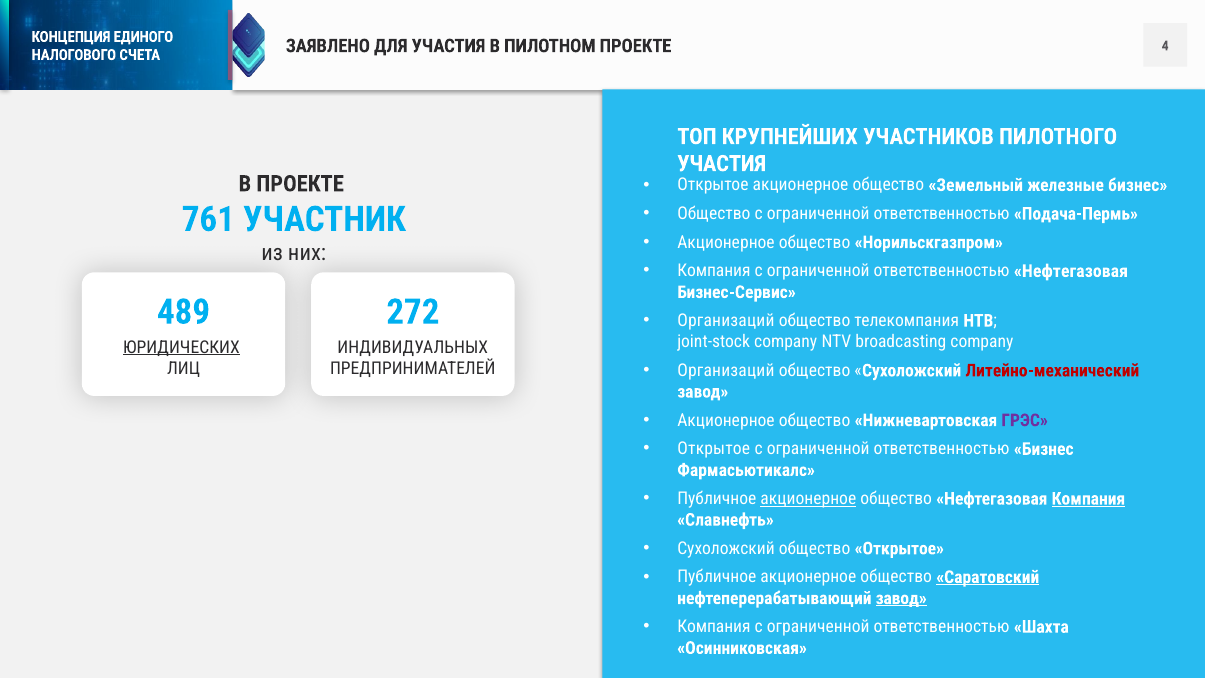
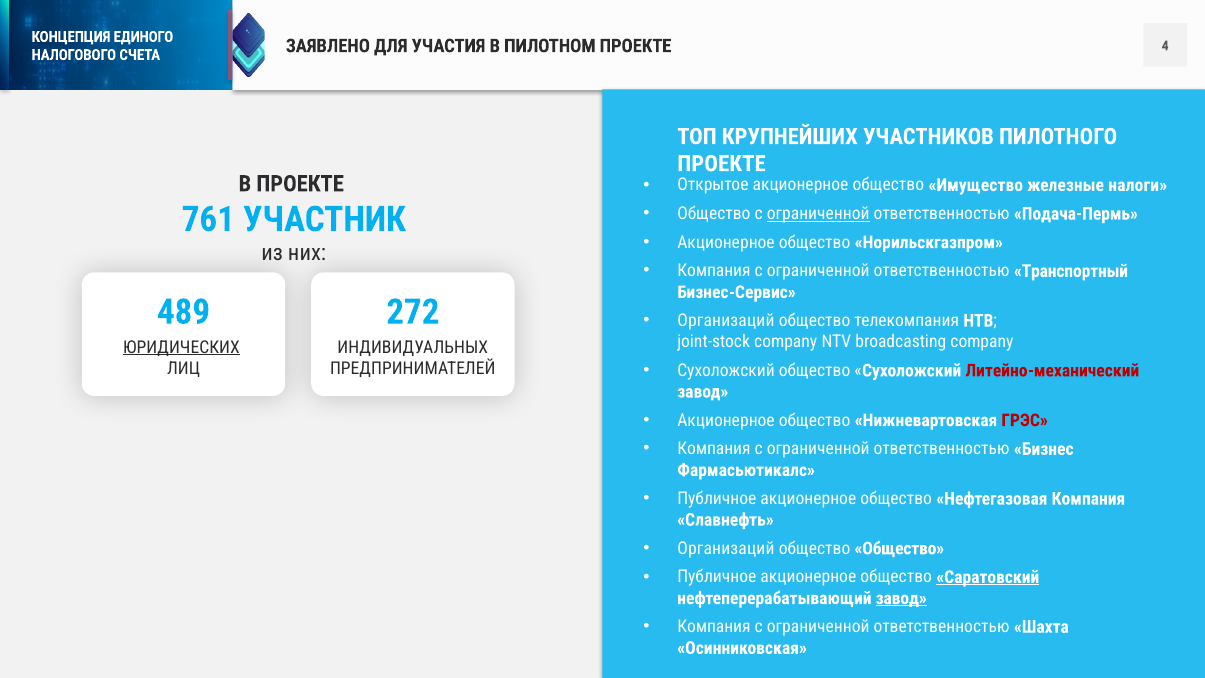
УЧАСТИЯ at (722, 164): УЧАСТИЯ -> ПРОЕКТЕ
Земельный: Земельный -> Имущество
железные бизнес: бизнес -> налоги
ограниченной at (818, 214) underline: none -> present
ответственностью Нефтегазовая: Нефтегазовая -> Транспортный
Организаций at (726, 370): Организаций -> Сухоложский
ГРЭС colour: purple -> red
Открытое at (714, 449): Открытое -> Компания
акционерное at (808, 499) underline: present -> none
Компания at (1088, 499) underline: present -> none
Сухоложский at (726, 548): Сухоложский -> Организаций
общество Открытое: Открытое -> Общество
